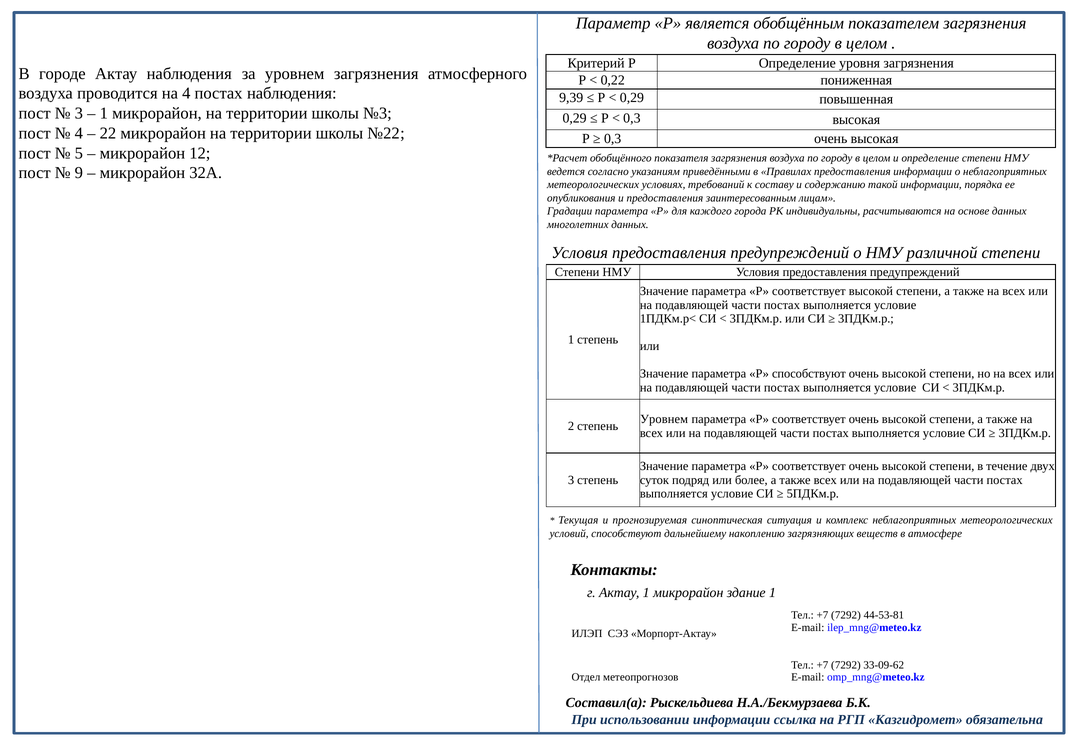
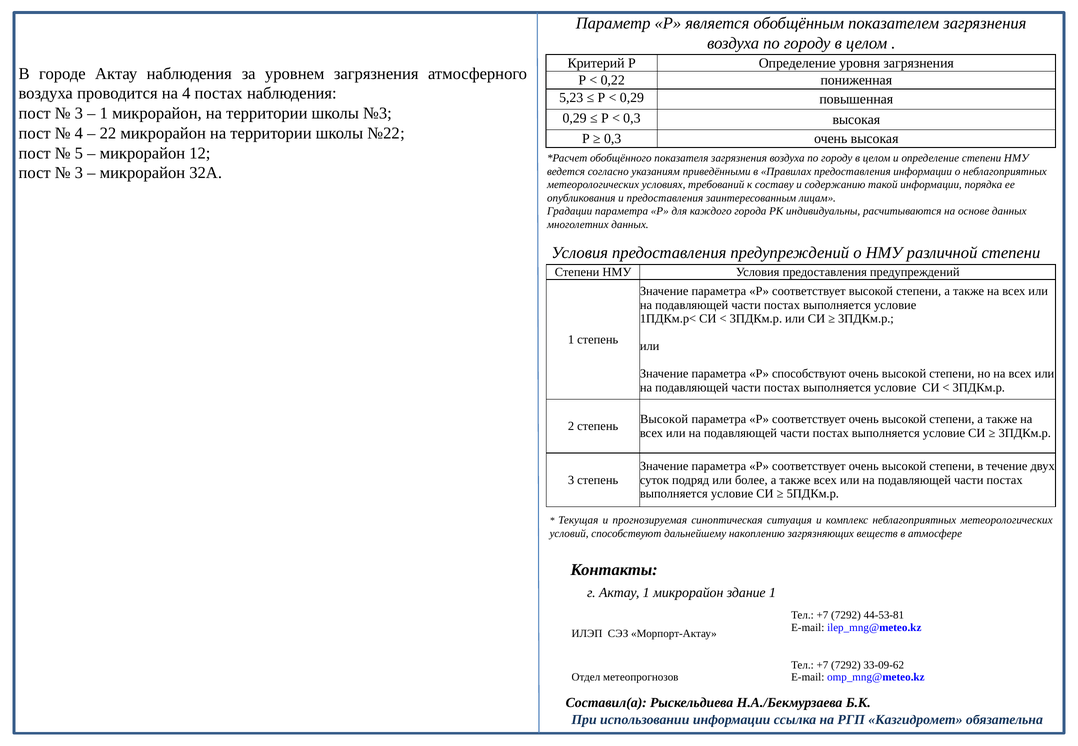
9,39: 9,39 -> 5,23
9 at (79, 173): 9 -> 3
Уровнем at (664, 419): Уровнем -> Высокой
